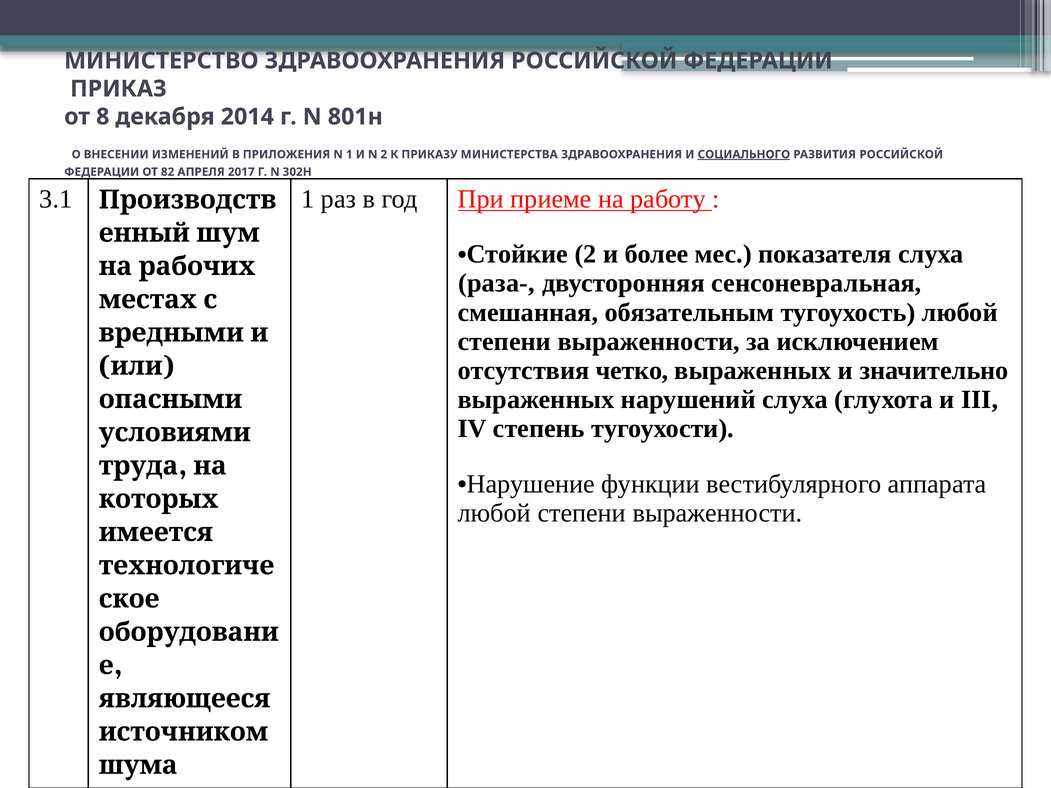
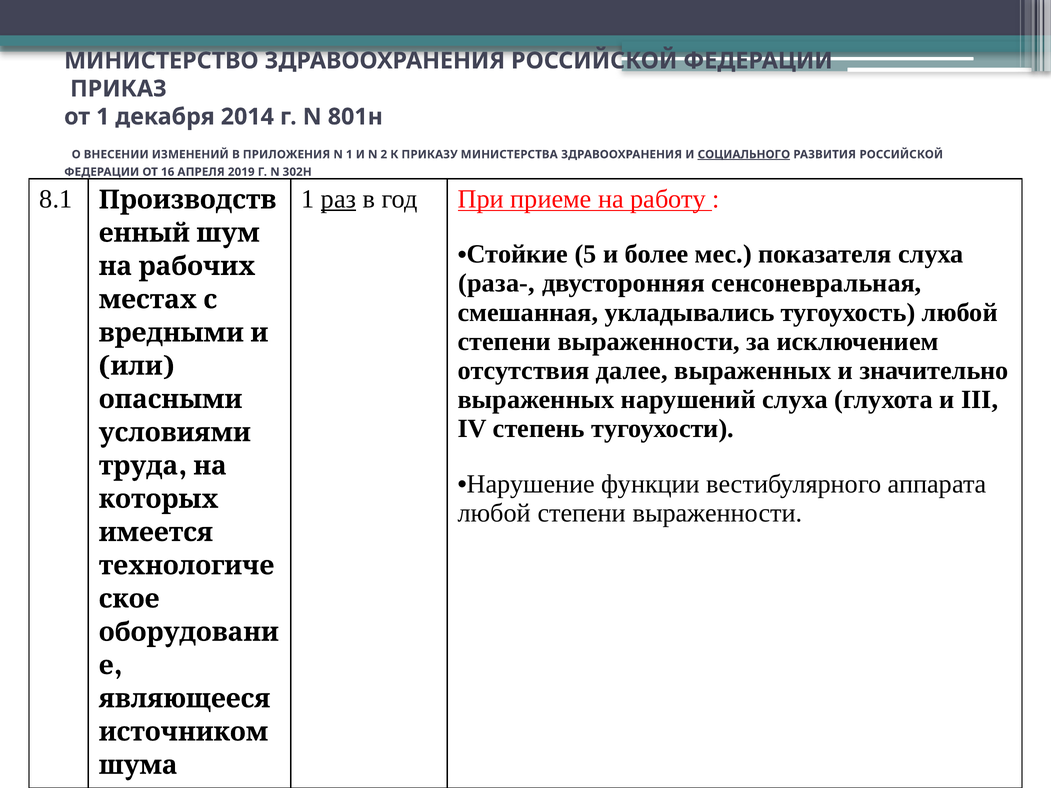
от 8: 8 -> 1
82: 82 -> 16
2017: 2017 -> 2019
3.1: 3.1 -> 8.1
раз underline: none -> present
Стойкие 2: 2 -> 5
обязательным: обязательным -> укладывались
четко: четко -> далее
